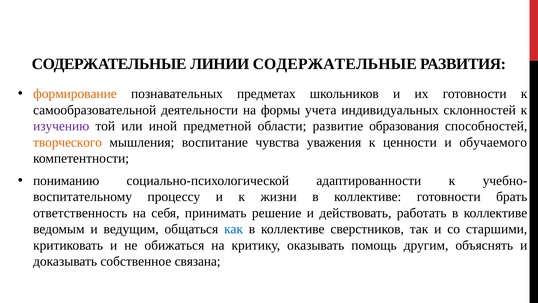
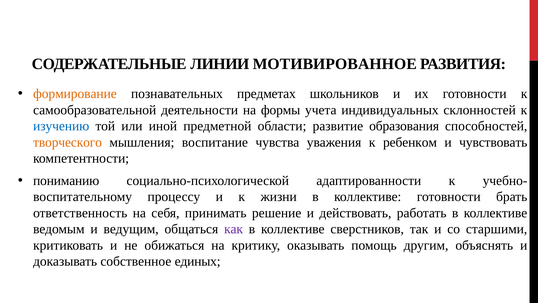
ЛИНИИ СОДЕРЖАТЕЛЬНЫЕ: СОДЕРЖАТЕЛЬНЫЕ -> МОТИВИРОВАННОЕ
изучению colour: purple -> blue
ценности: ценности -> ребенком
обучаемого: обучаемого -> чувствовать
как colour: blue -> purple
связана: связана -> единых
